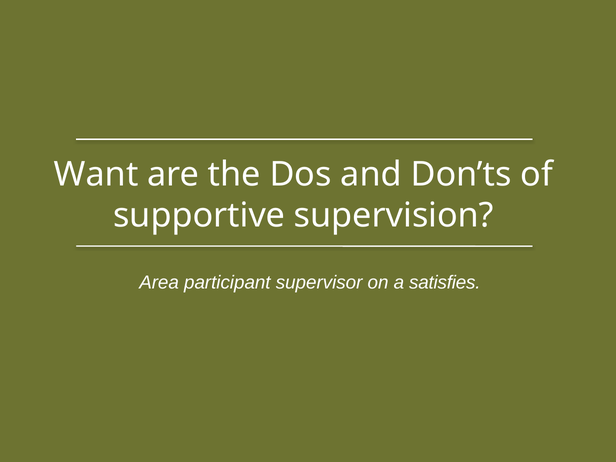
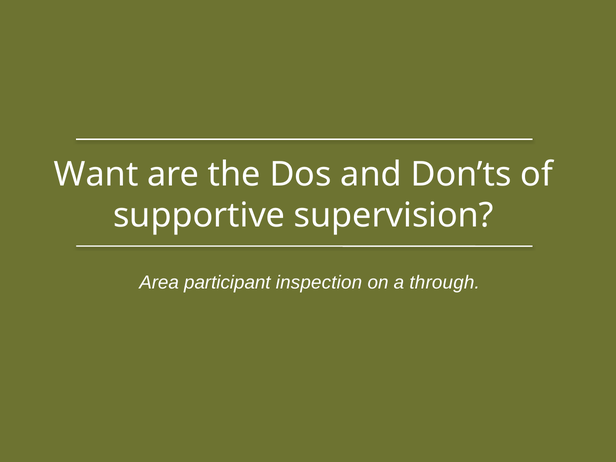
supervisor: supervisor -> inspection
satisfies: satisfies -> through
